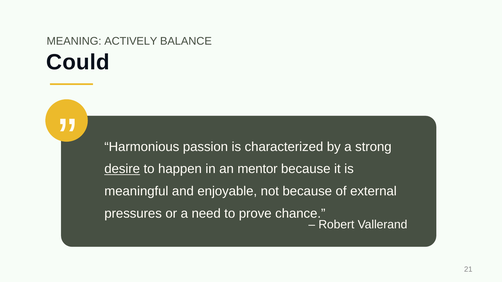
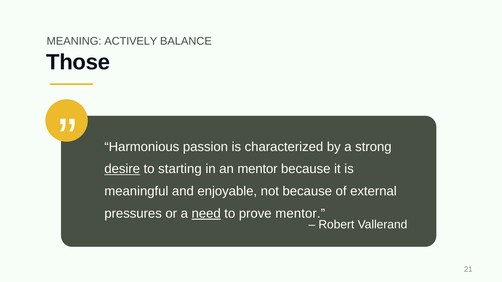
Could: Could -> Those
happen: happen -> starting
need underline: none -> present
prove chance: chance -> mentor
